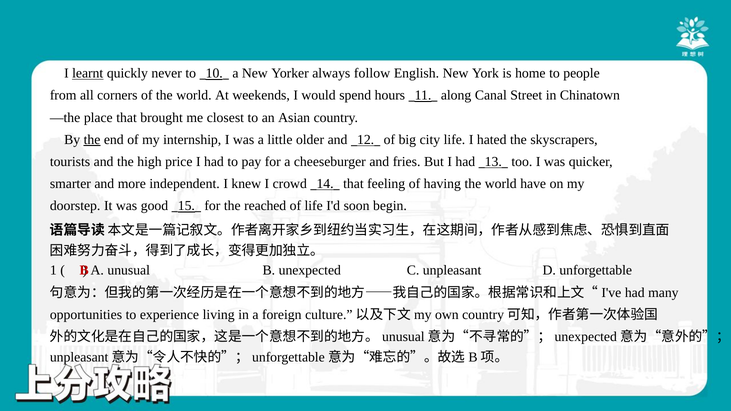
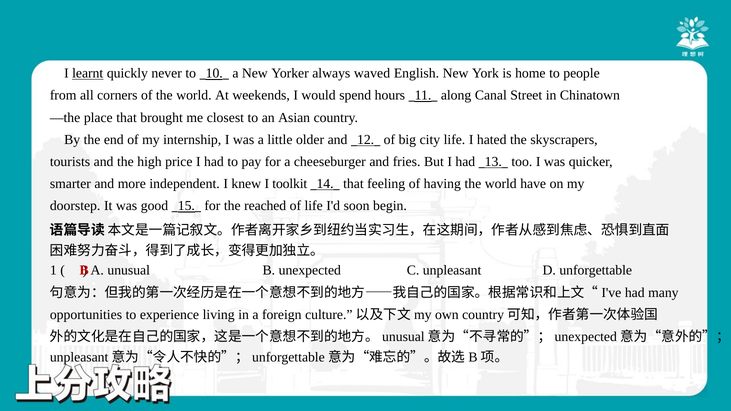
follow: follow -> waved
the at (92, 140) underline: present -> none
crowd: crowd -> toolkit
